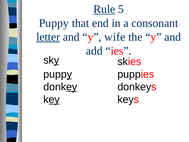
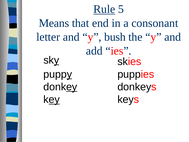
Puppy at (54, 23): Puppy -> Means
letter underline: present -> none
wife: wife -> bush
